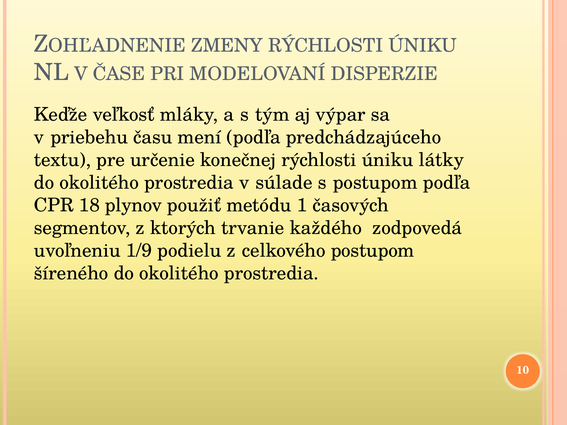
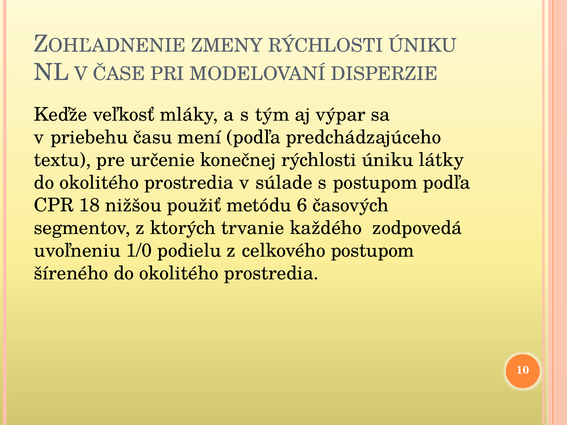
plynov: plynov -> nižšou
1: 1 -> 6
1/9: 1/9 -> 1/0
